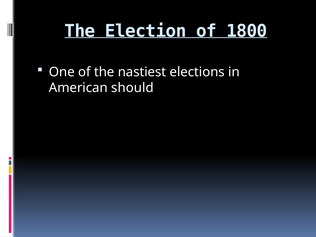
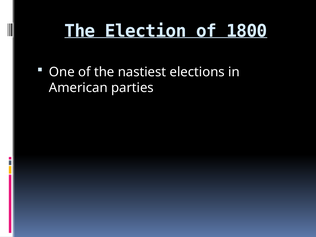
should: should -> parties
